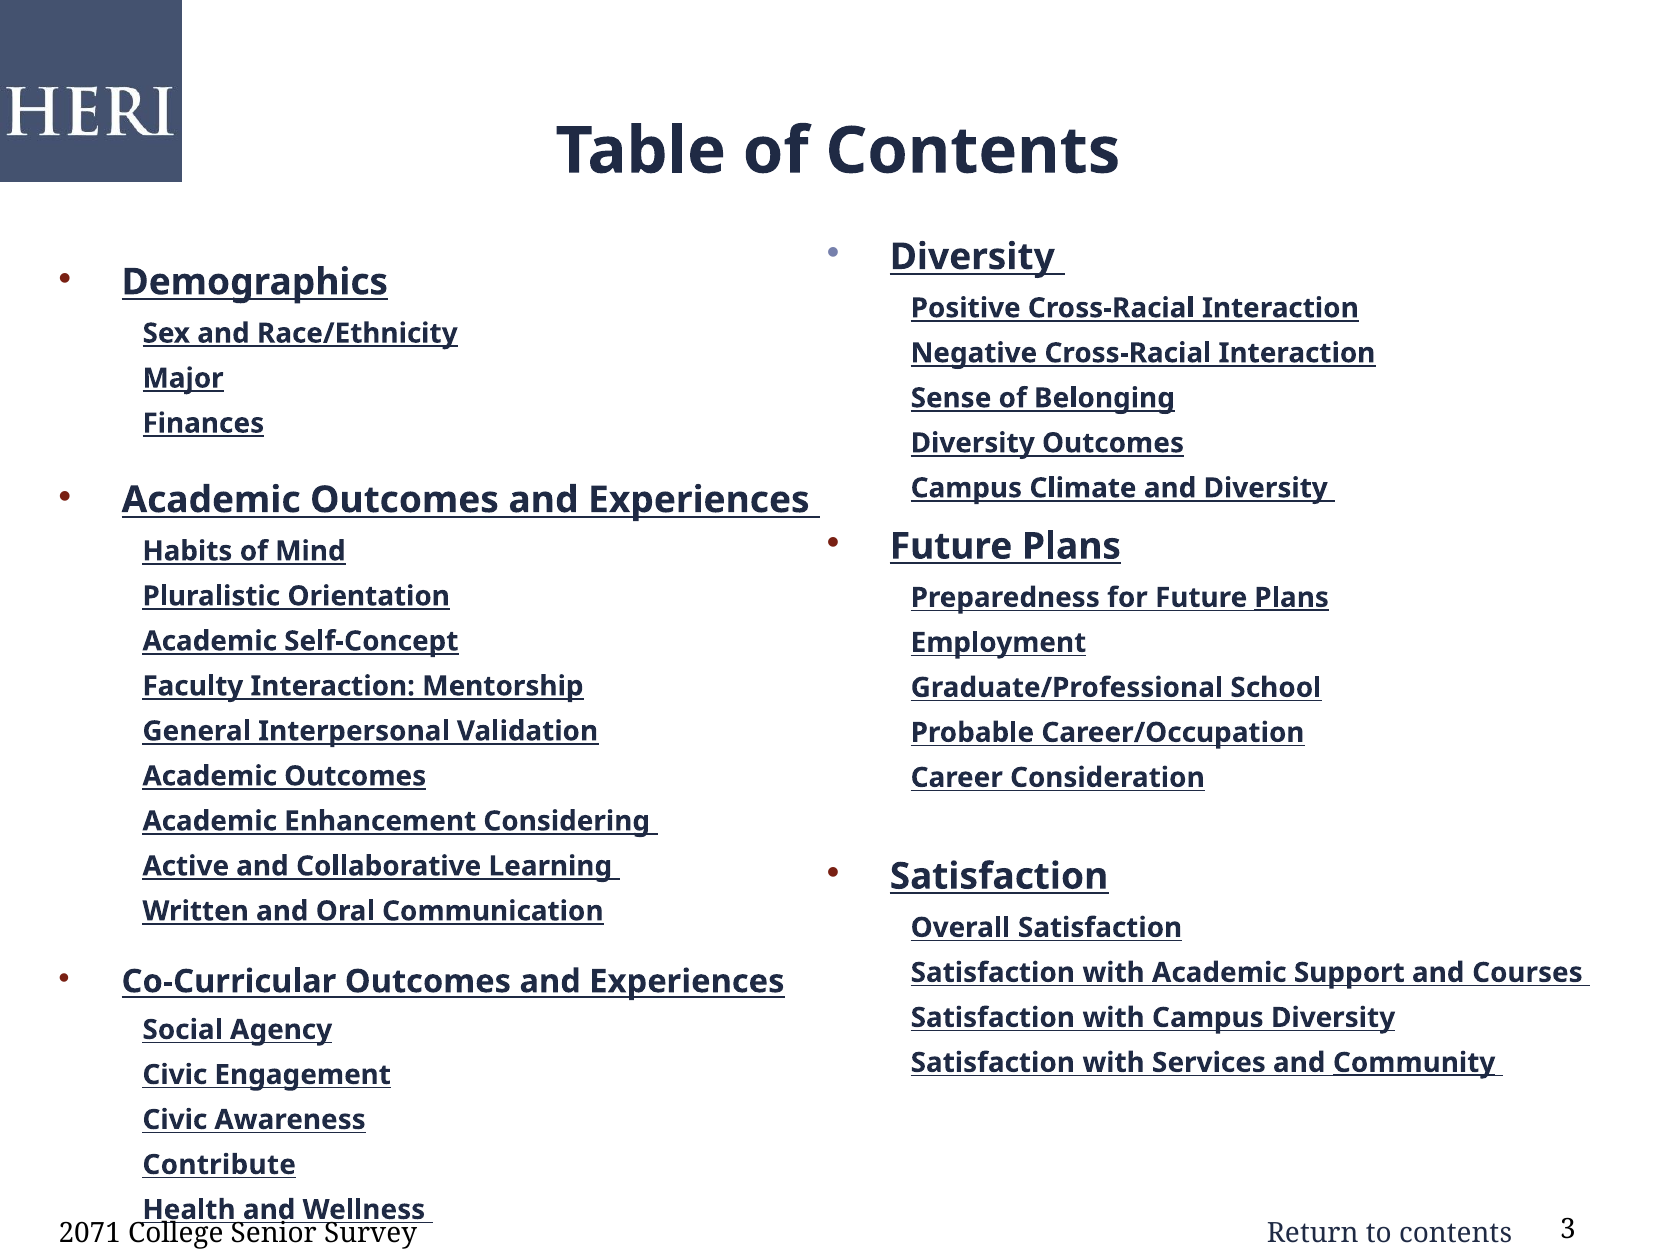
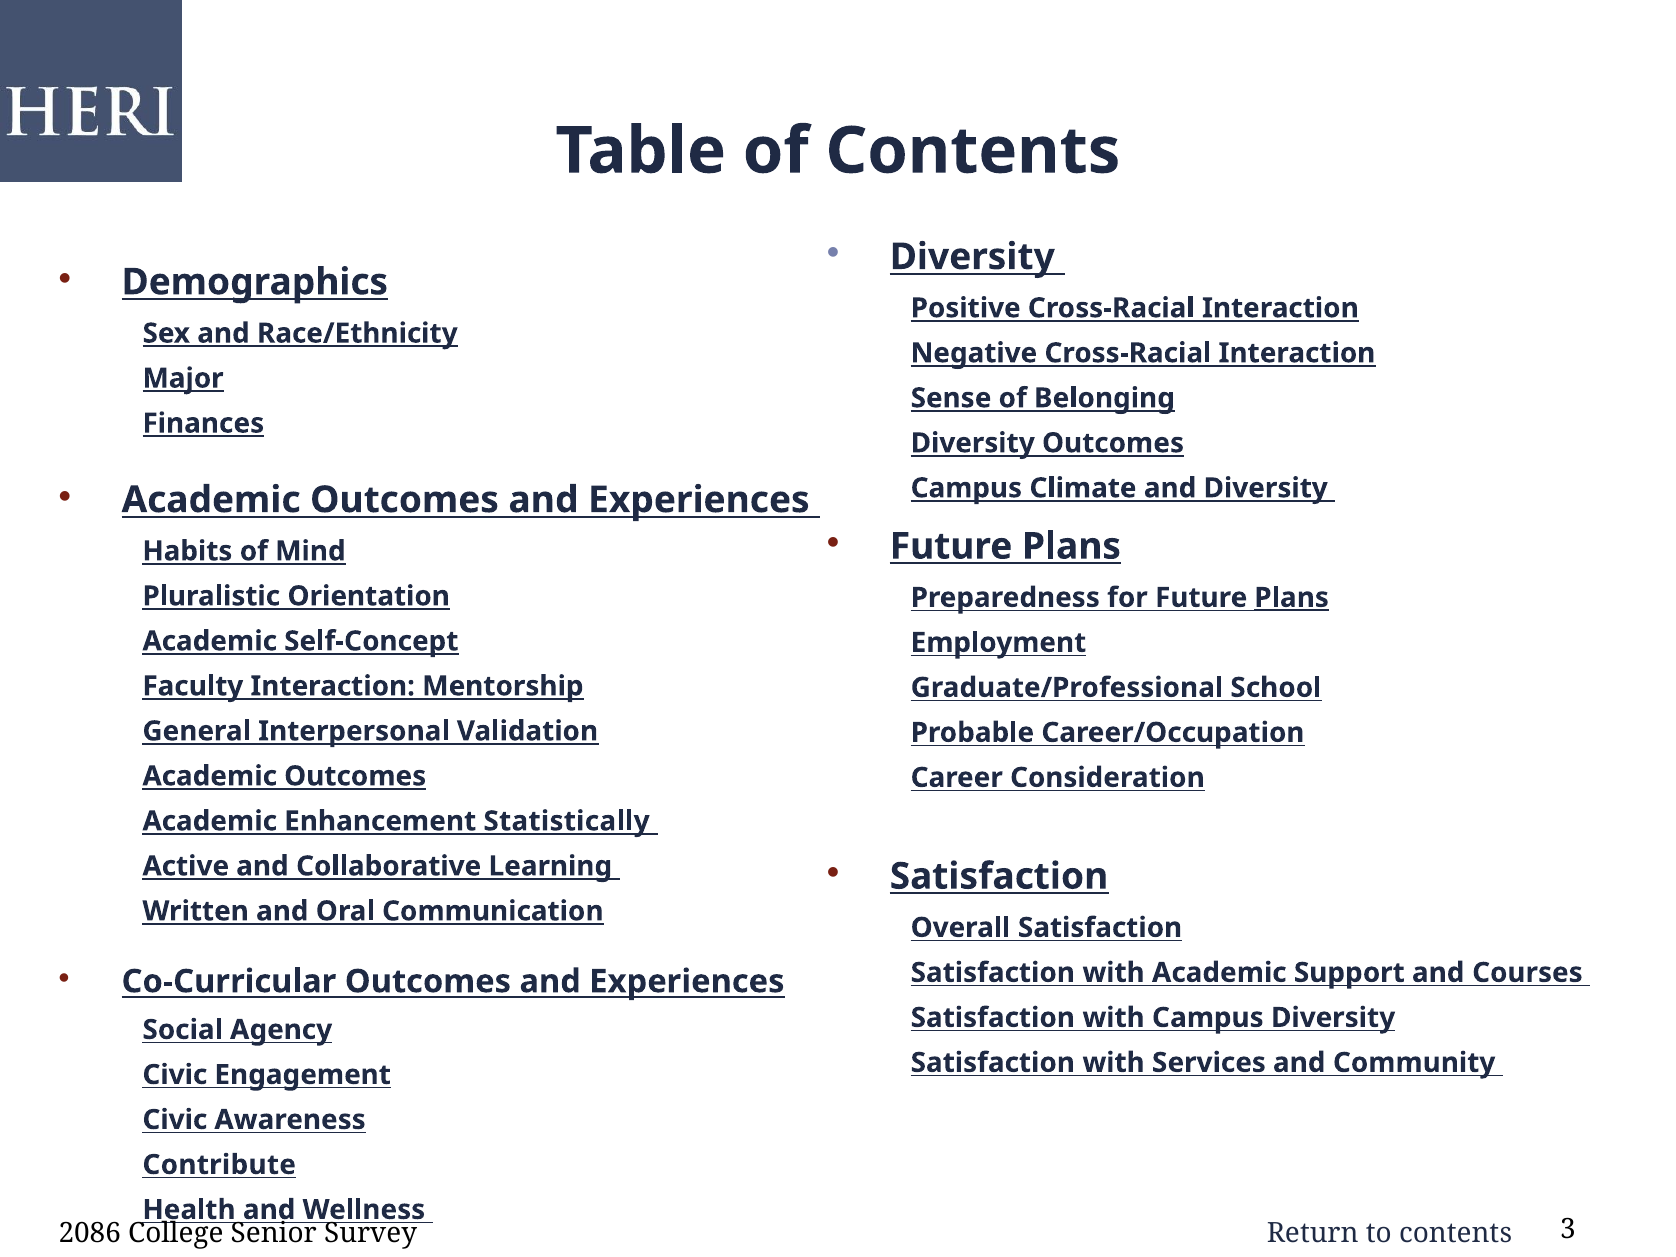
Considering: Considering -> Statistically
Community underline: present -> none
2071: 2071 -> 2086
